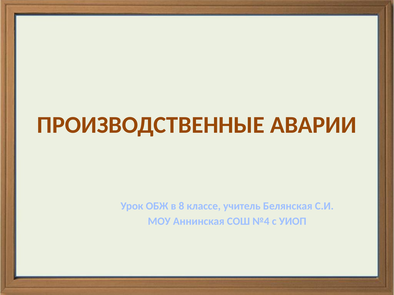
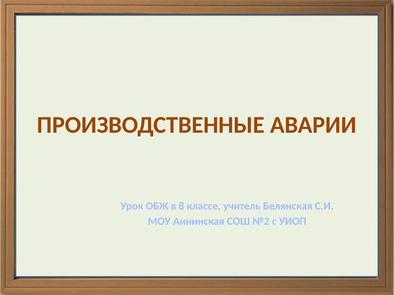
№4: №4 -> №2
